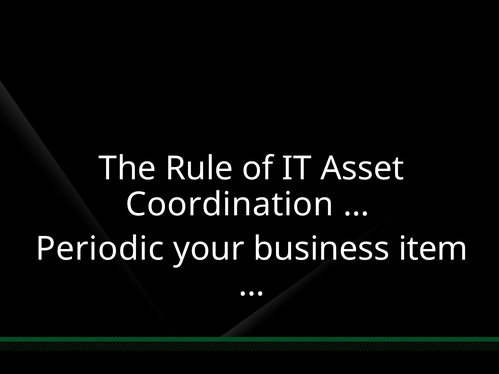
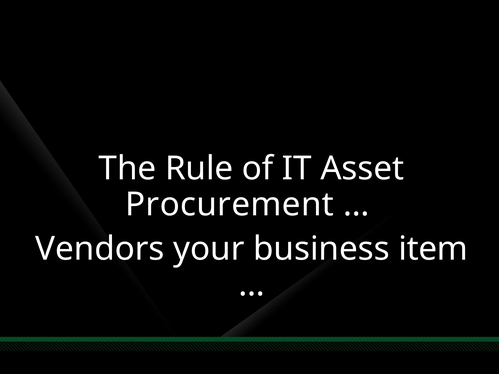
Coordination: Coordination -> Procurement
Periodic: Periodic -> Vendors
